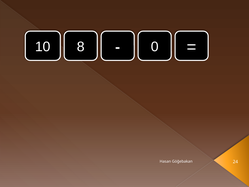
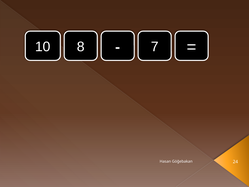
0: 0 -> 7
